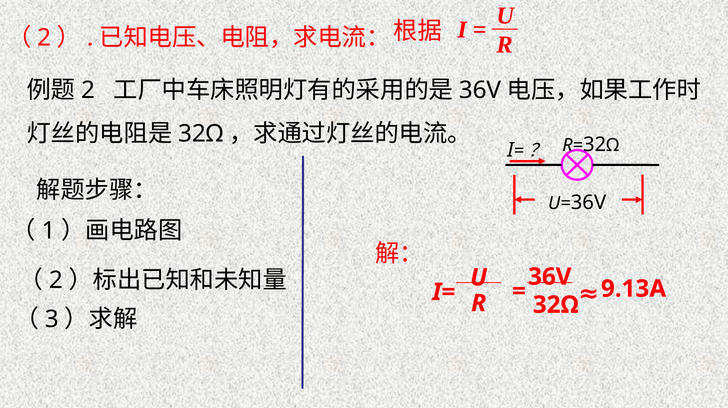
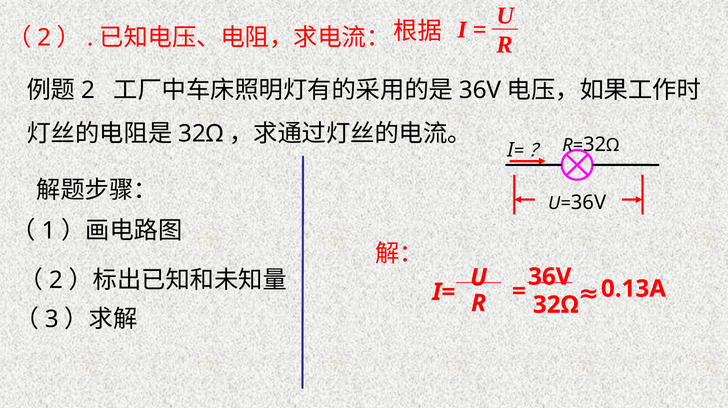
9.13A: 9.13A -> 0.13A
